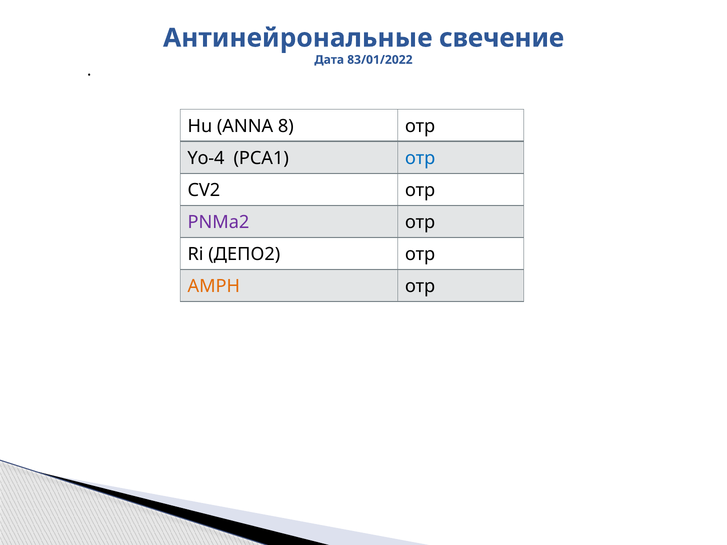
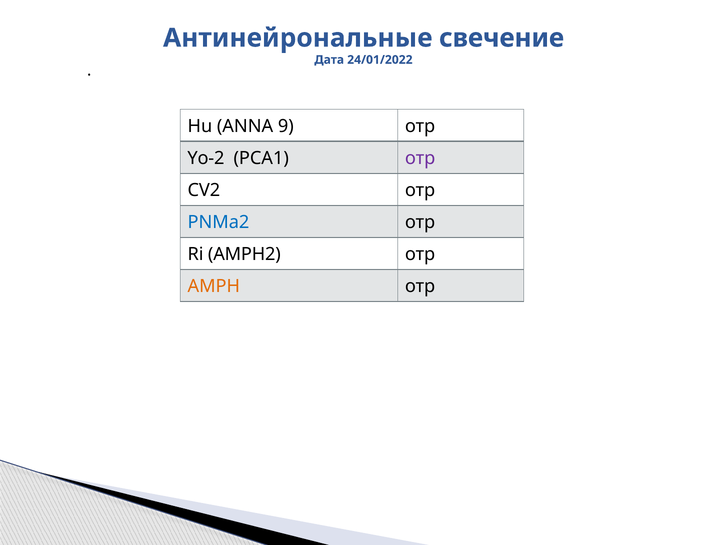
83/01/2022: 83/01/2022 -> 24/01/2022
8: 8 -> 9
Yo-4: Yo-4 -> Yo-2
отр at (420, 158) colour: blue -> purple
PNMa2 colour: purple -> blue
ДЕПО2: ДЕПО2 -> AMPH2
